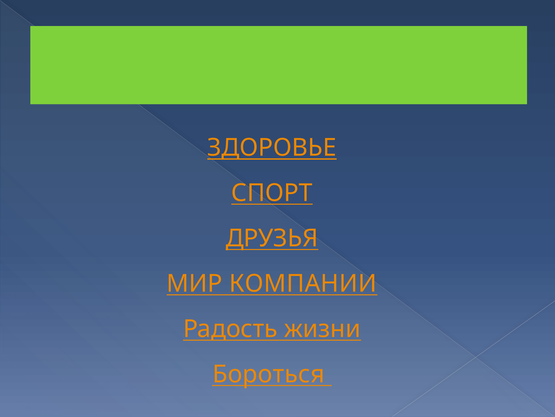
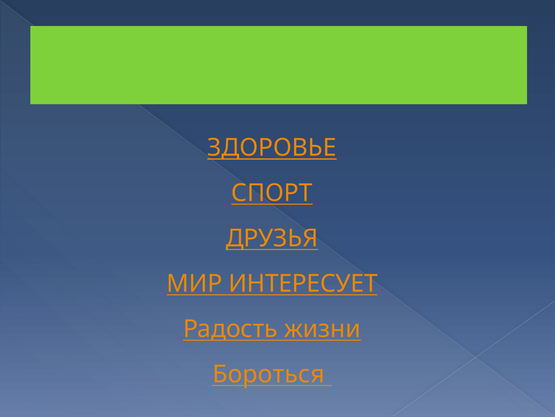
КОМПАНИИ: КОМПАНИИ -> ИНТЕРЕСУЕТ
